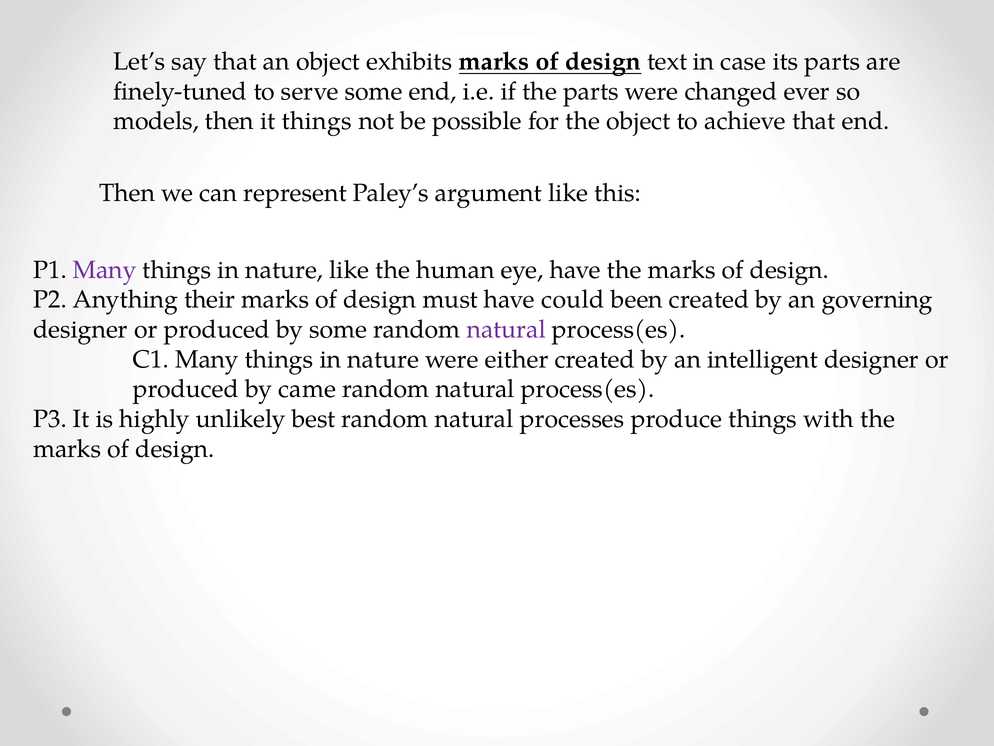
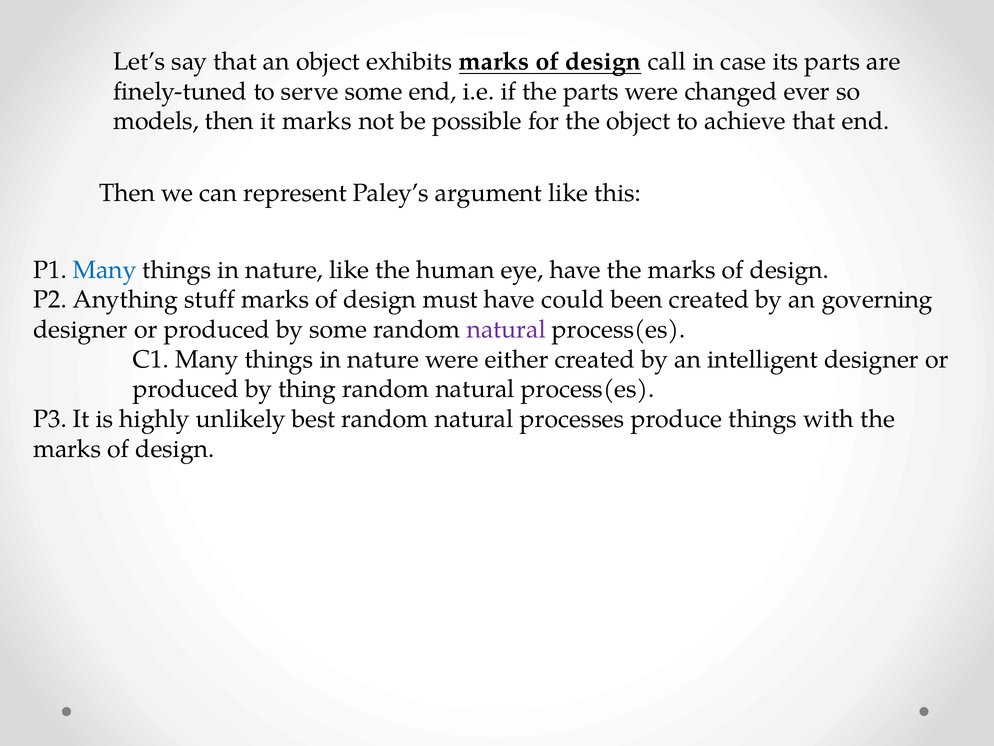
text: text -> call
it things: things -> marks
Many at (105, 270) colour: purple -> blue
their: their -> stuff
came: came -> thing
